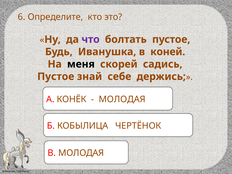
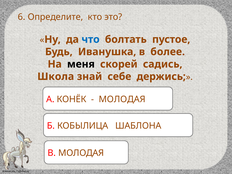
что colour: purple -> blue
коней: коней -> более
Пустое at (56, 77): Пустое -> Школа
ЧЕРТЁНОК: ЧЕРТЁНОК -> ШАБЛОНА
